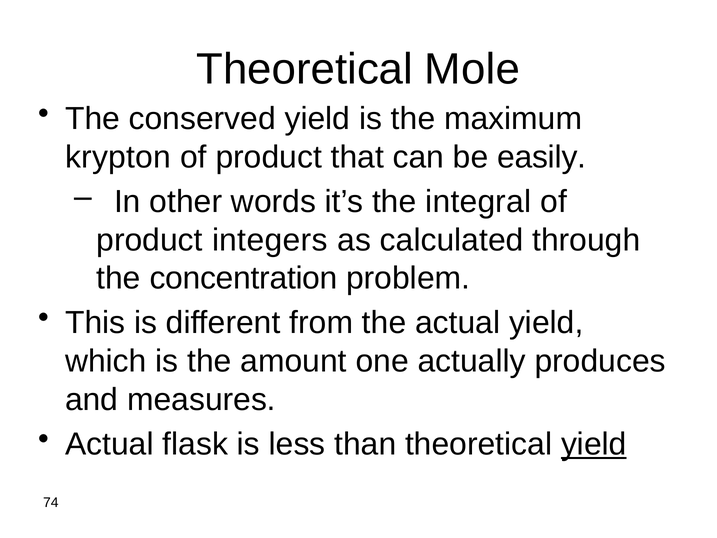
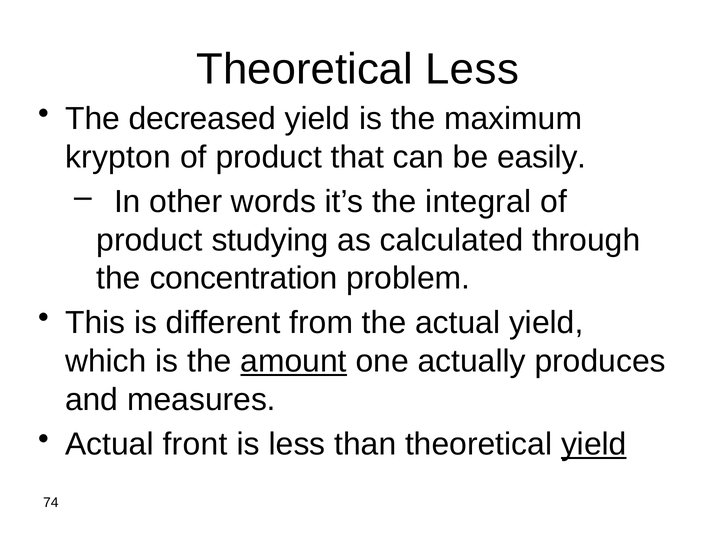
Theoretical Mole: Mole -> Less
conserved: conserved -> decreased
integers: integers -> studying
amount underline: none -> present
flask: flask -> front
